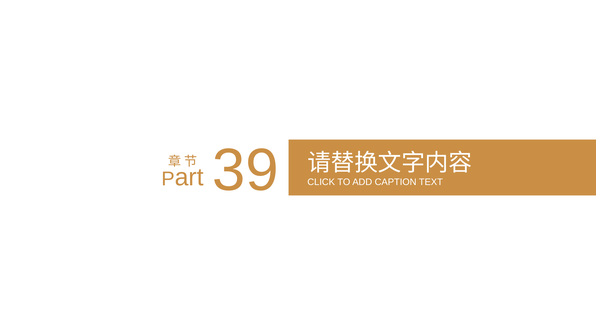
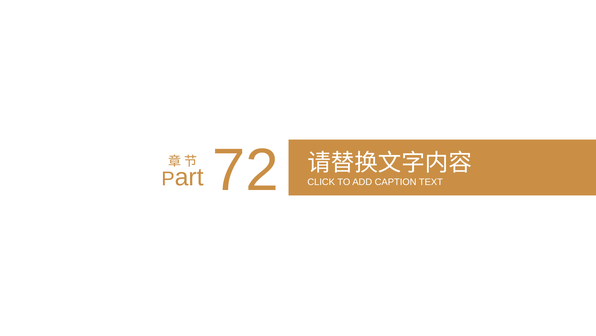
39: 39 -> 72
